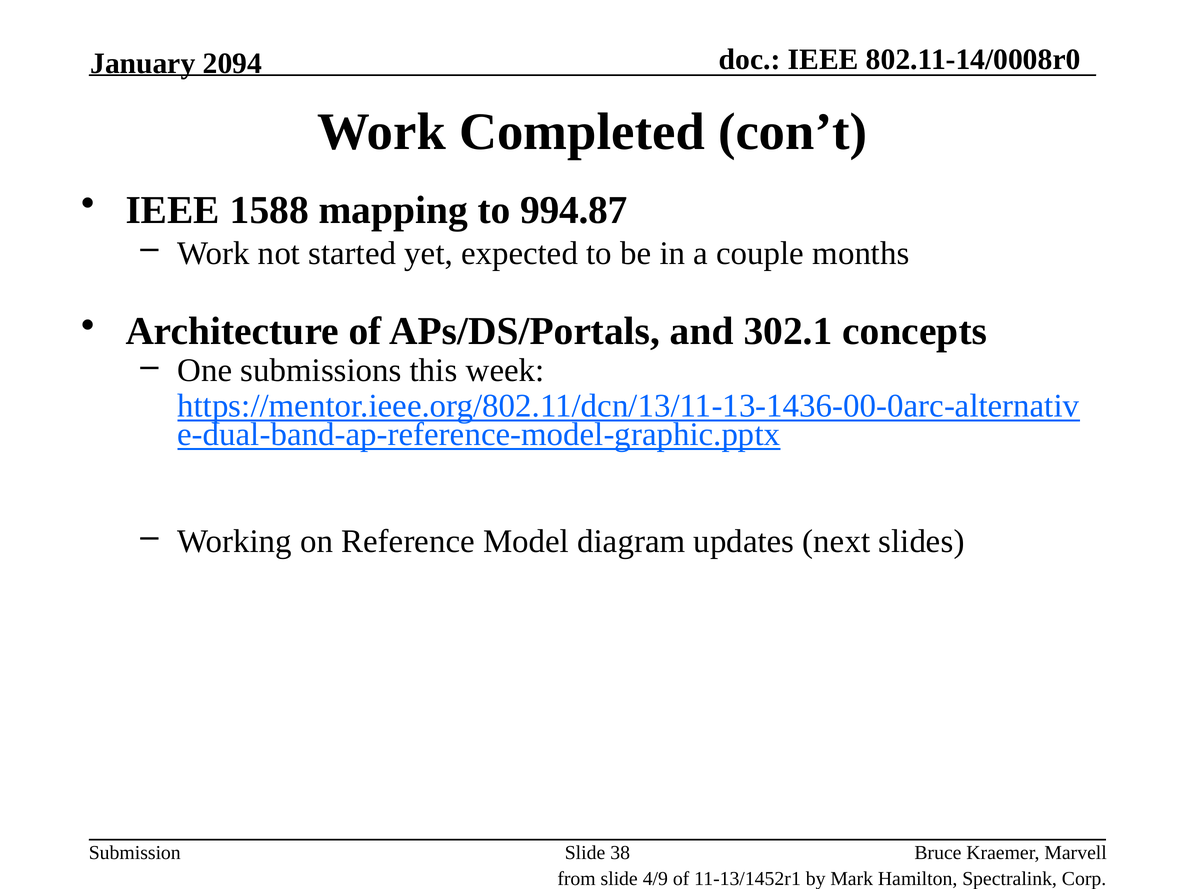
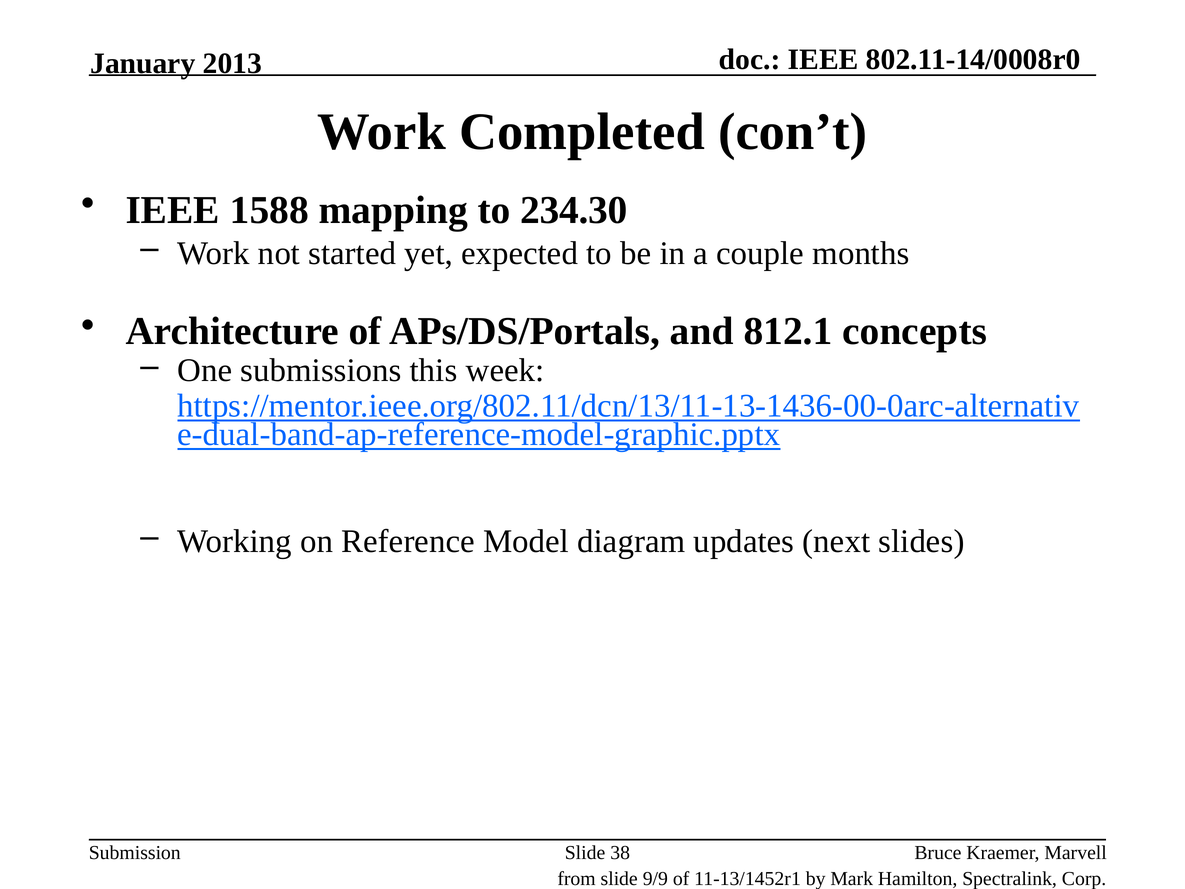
2094: 2094 -> 2013
994.87: 994.87 -> 234.30
302.1: 302.1 -> 812.1
4/9: 4/9 -> 9/9
